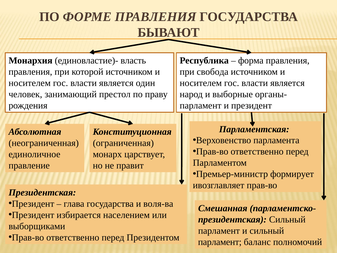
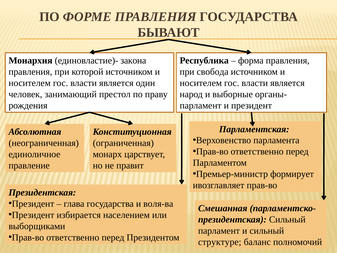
власть: власть -> закона
парламент at (220, 242): парламент -> структуре
